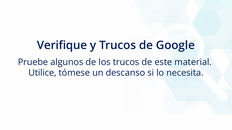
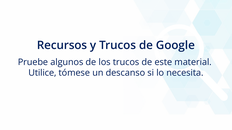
Verifique: Verifique -> Recursos
